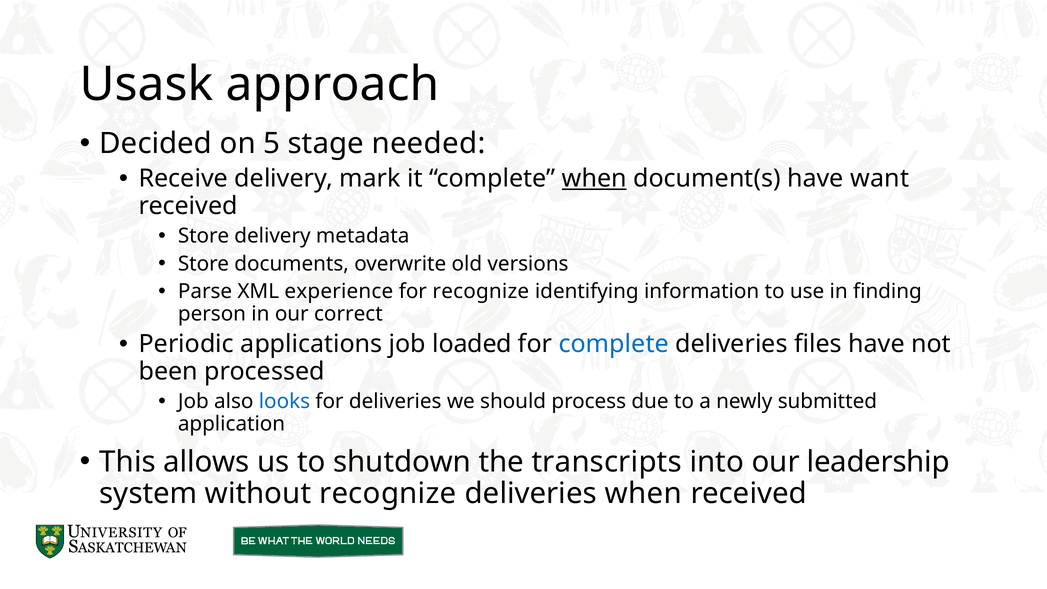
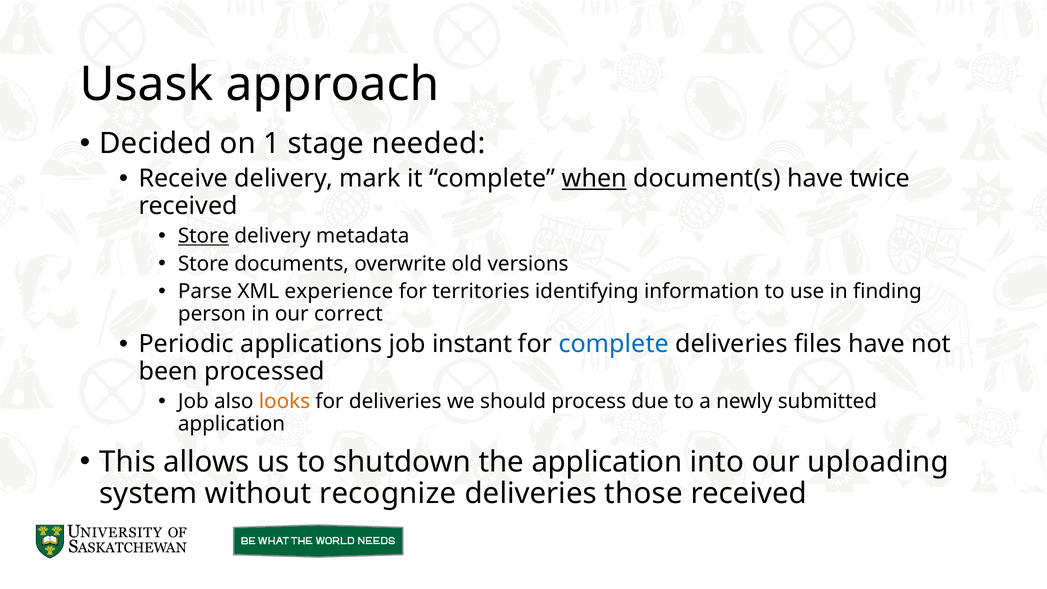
5: 5 -> 1
want: want -> twice
Store at (204, 236) underline: none -> present
for recognize: recognize -> territories
loaded: loaded -> instant
looks colour: blue -> orange
the transcripts: transcripts -> application
leadership: leadership -> uploading
deliveries when: when -> those
